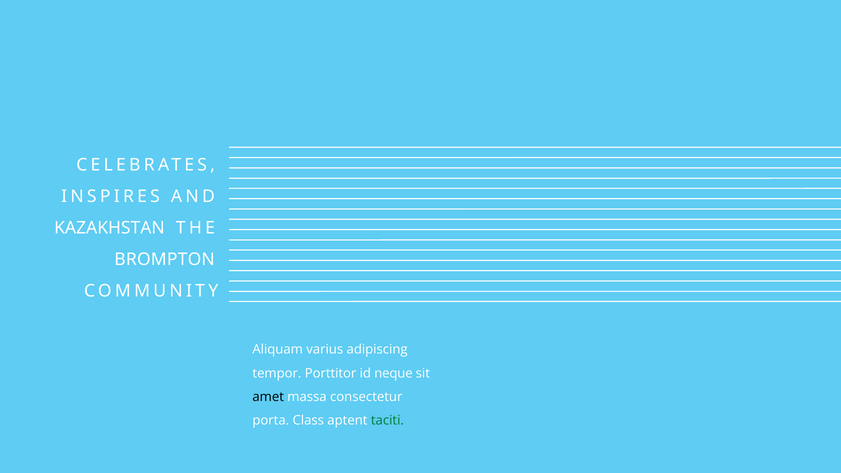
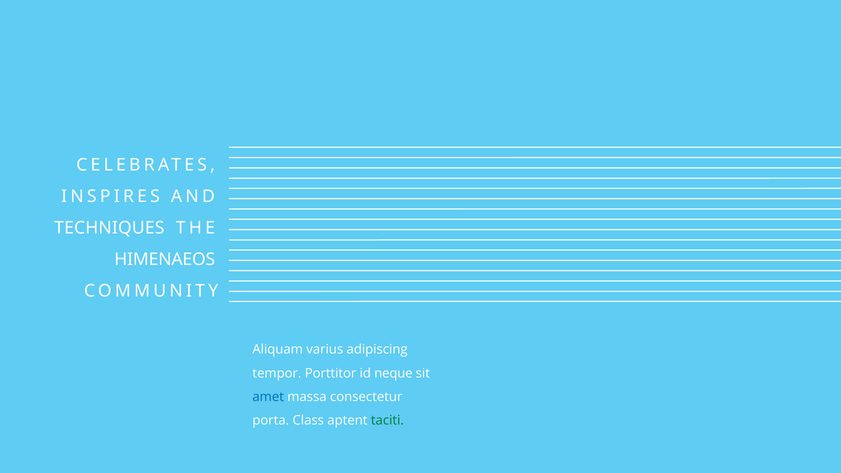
KAZAKHSTAN: KAZAKHSTAN -> TECHNIQUES
BROMPTON: BROMPTON -> HIMENAEOS
amet colour: black -> blue
